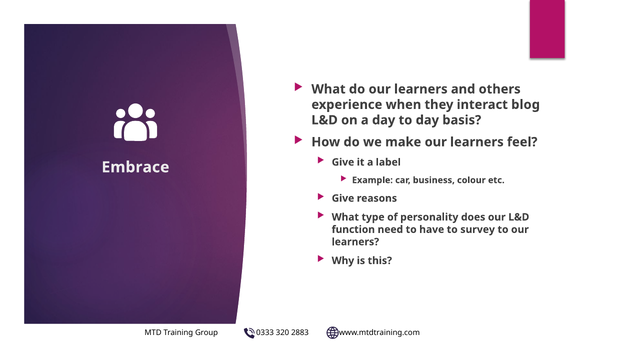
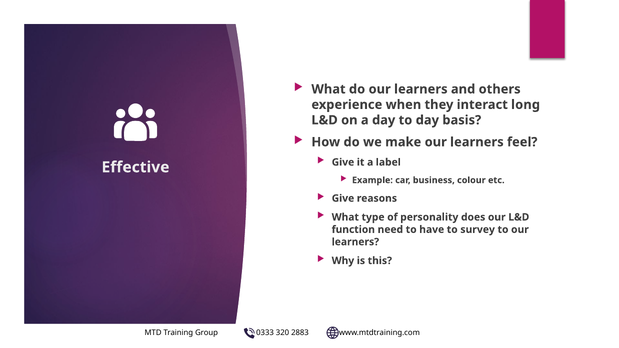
blog: blog -> long
Embrace: Embrace -> Effective
